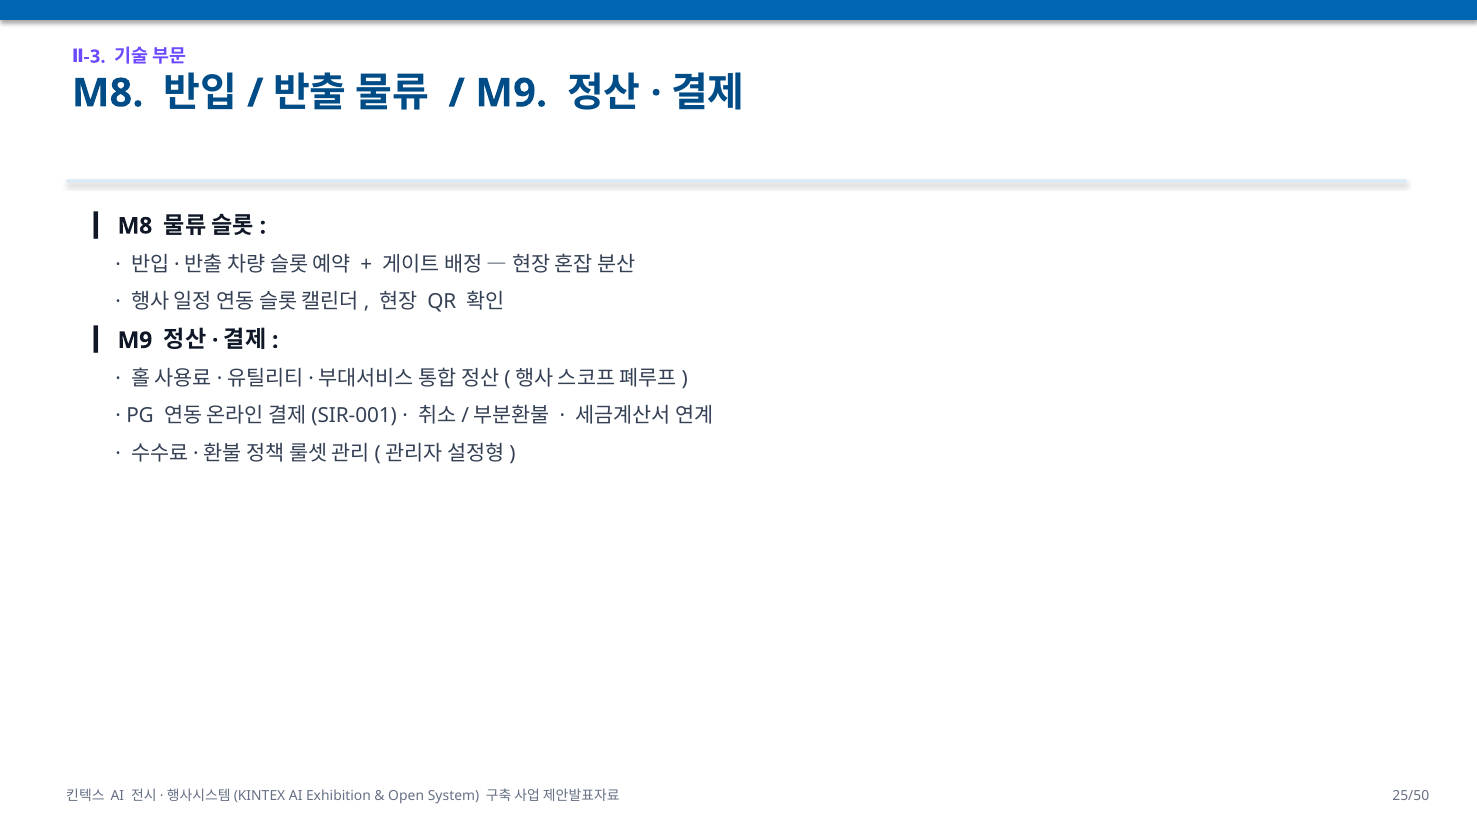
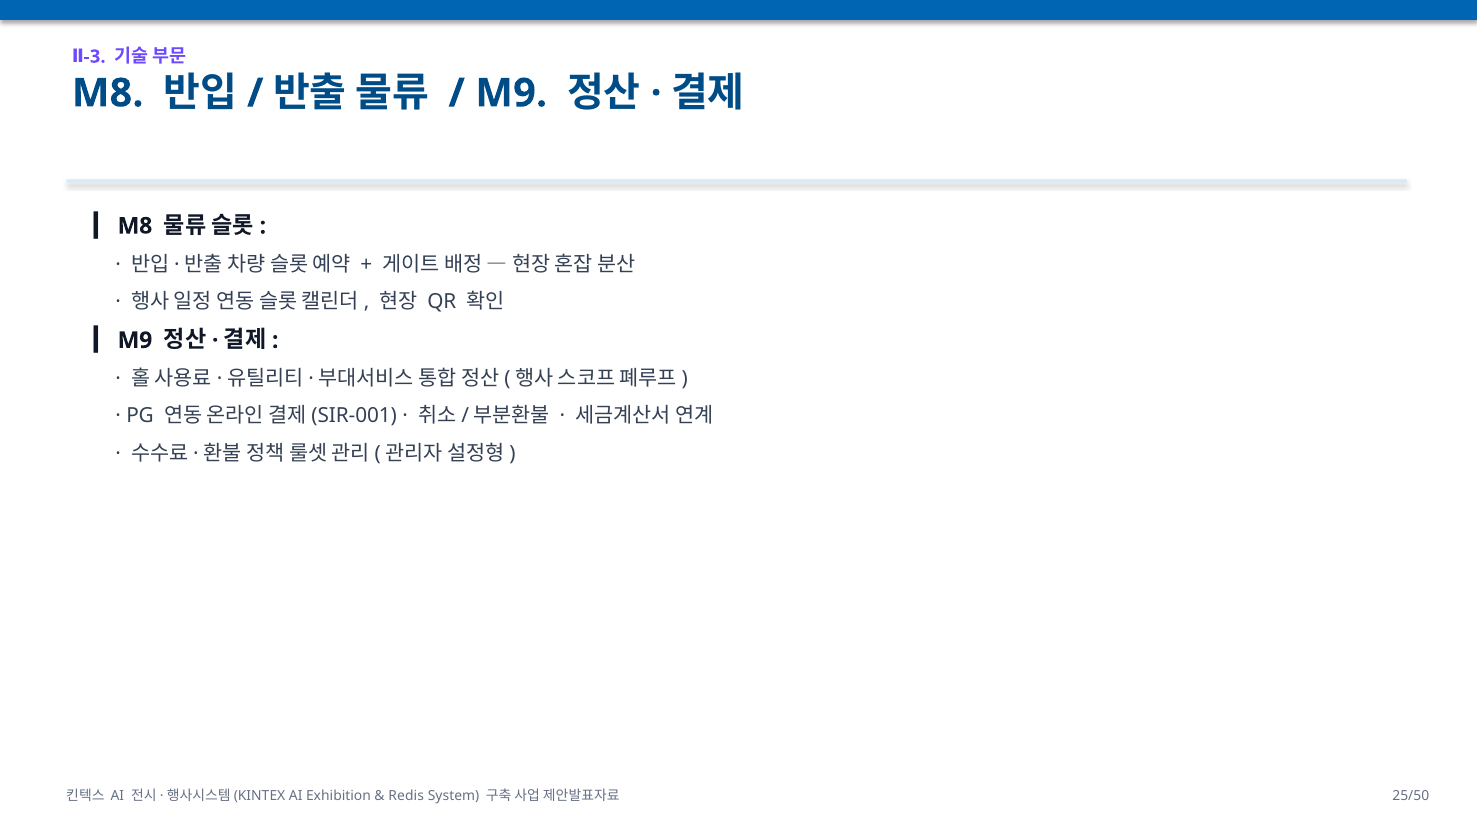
Open: Open -> Redis
